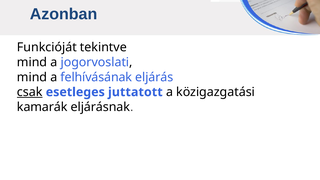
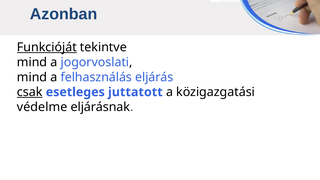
Funkcióját underline: none -> present
felhívásának: felhívásának -> felhasználás
kamarák: kamarák -> védelme
